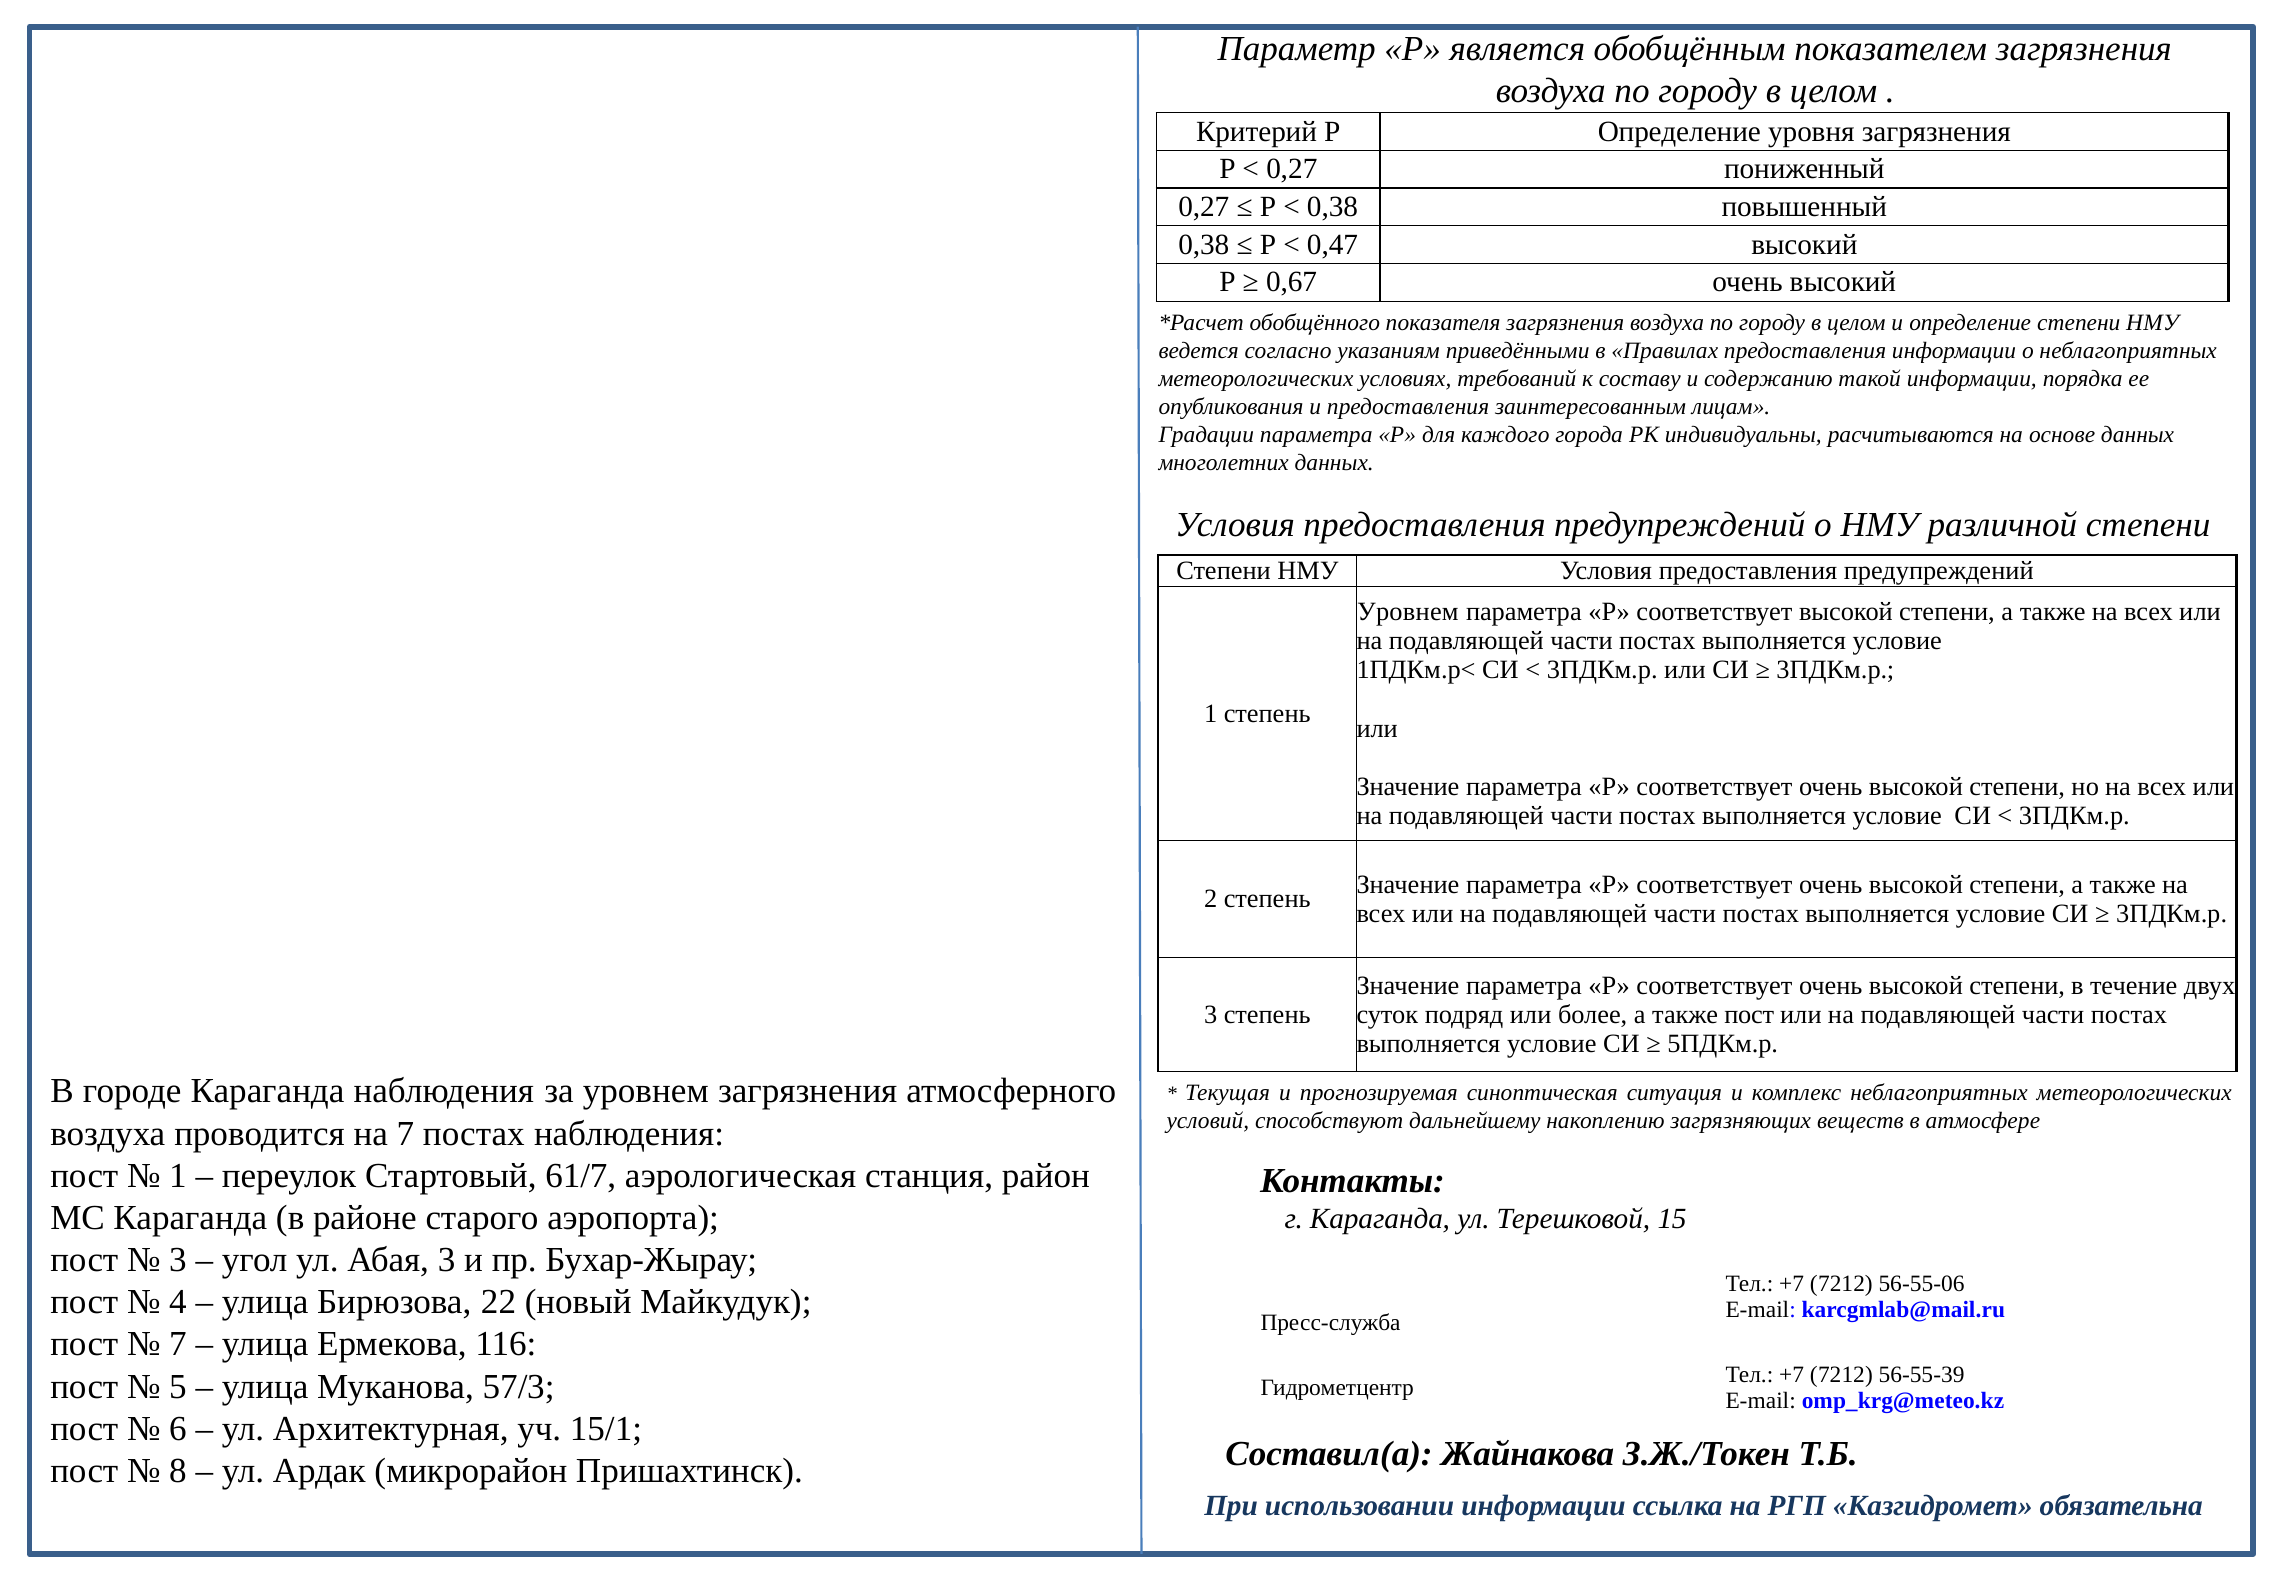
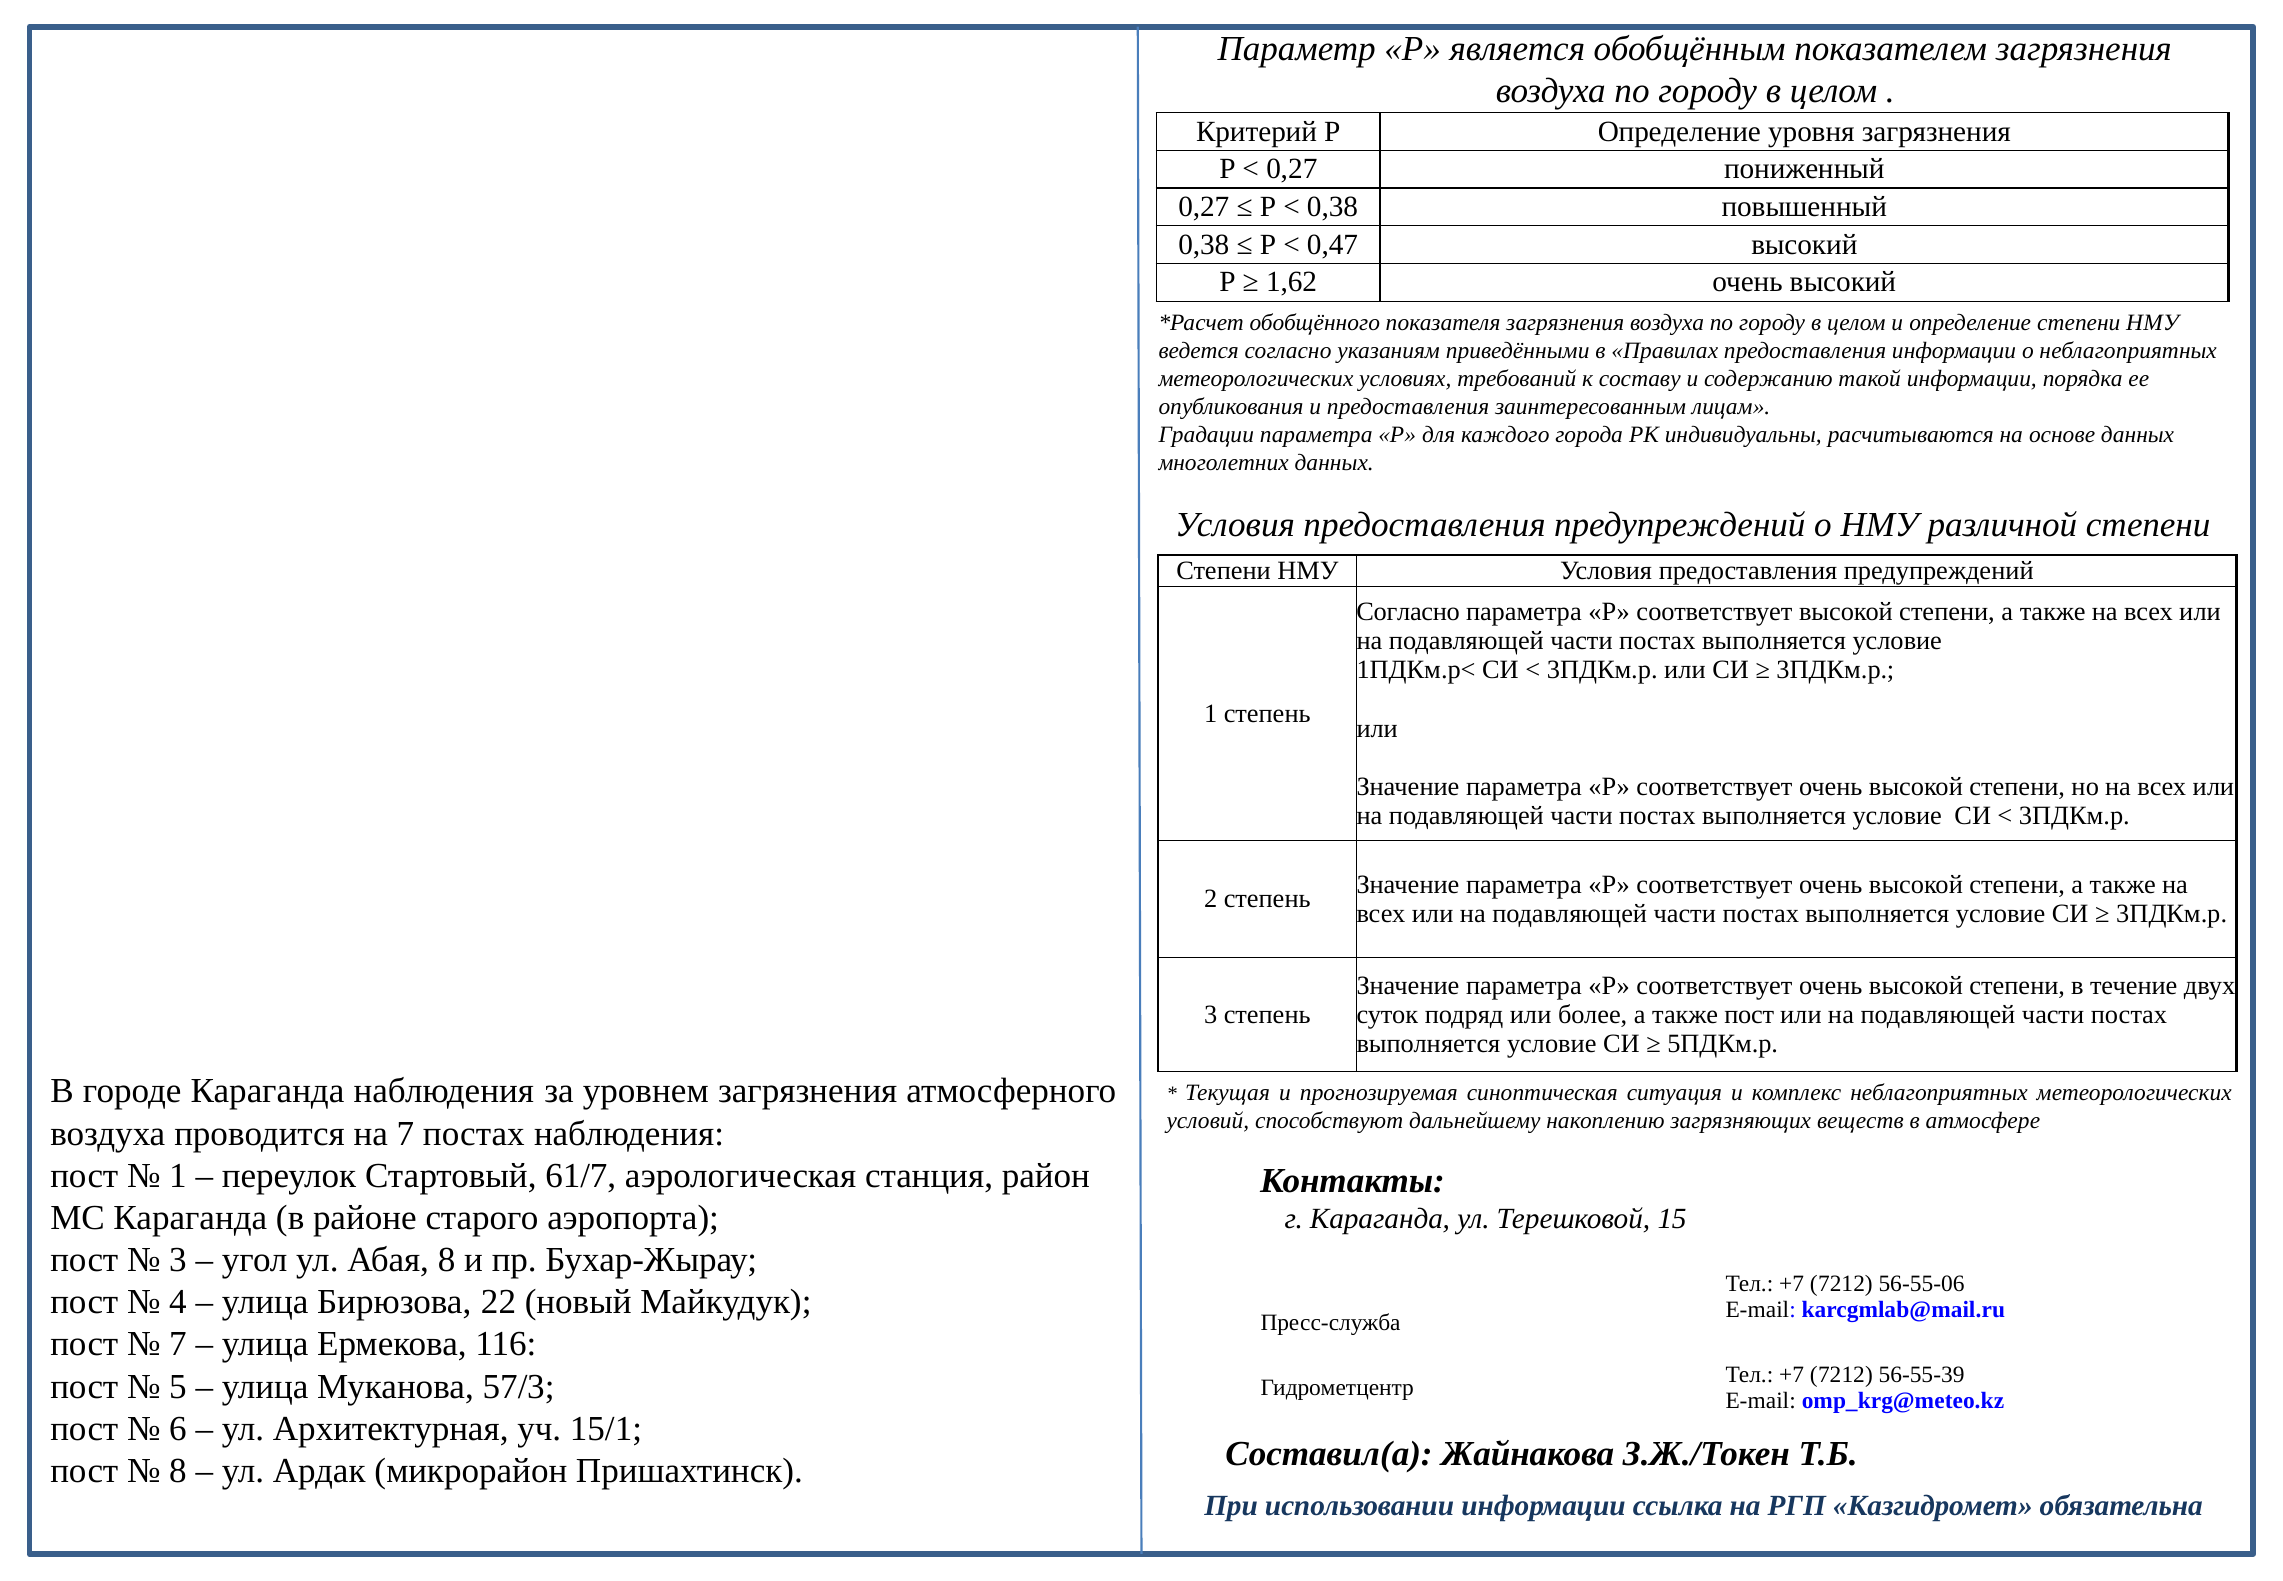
0,67: 0,67 -> 1,62
Уровнем at (1408, 611): Уровнем -> Согласно
Абая 3: 3 -> 8
